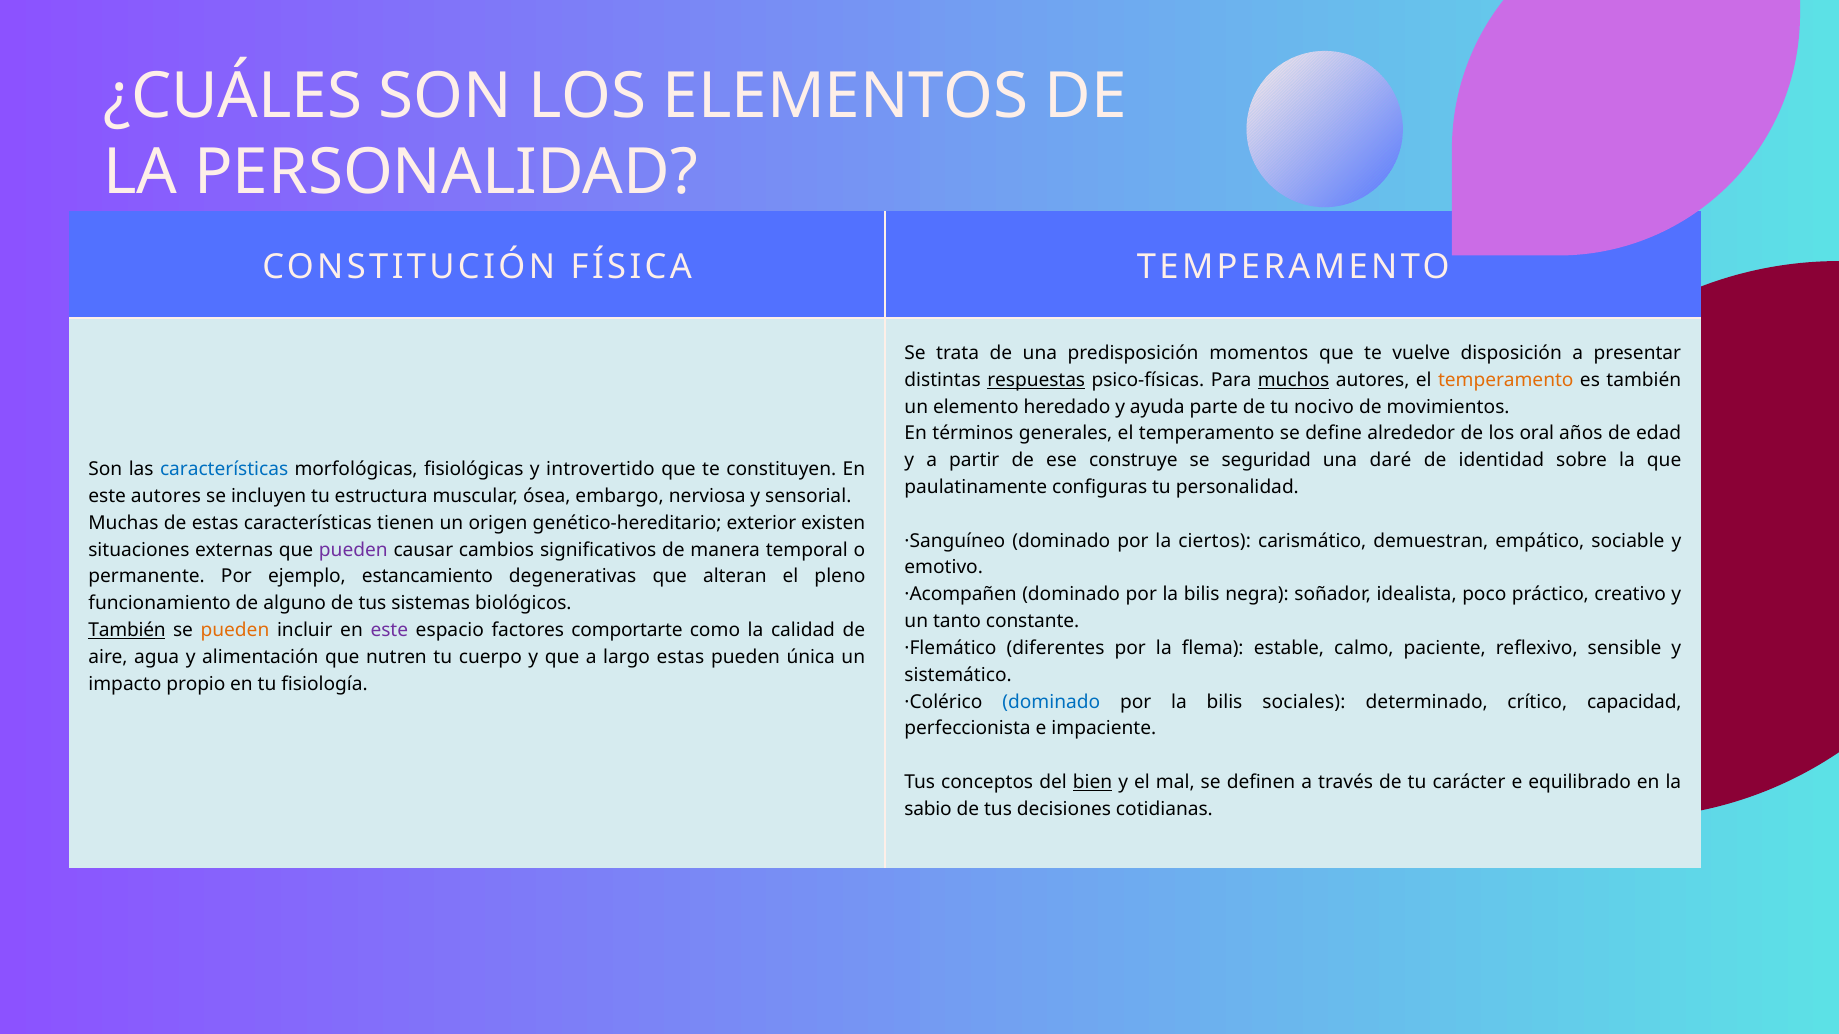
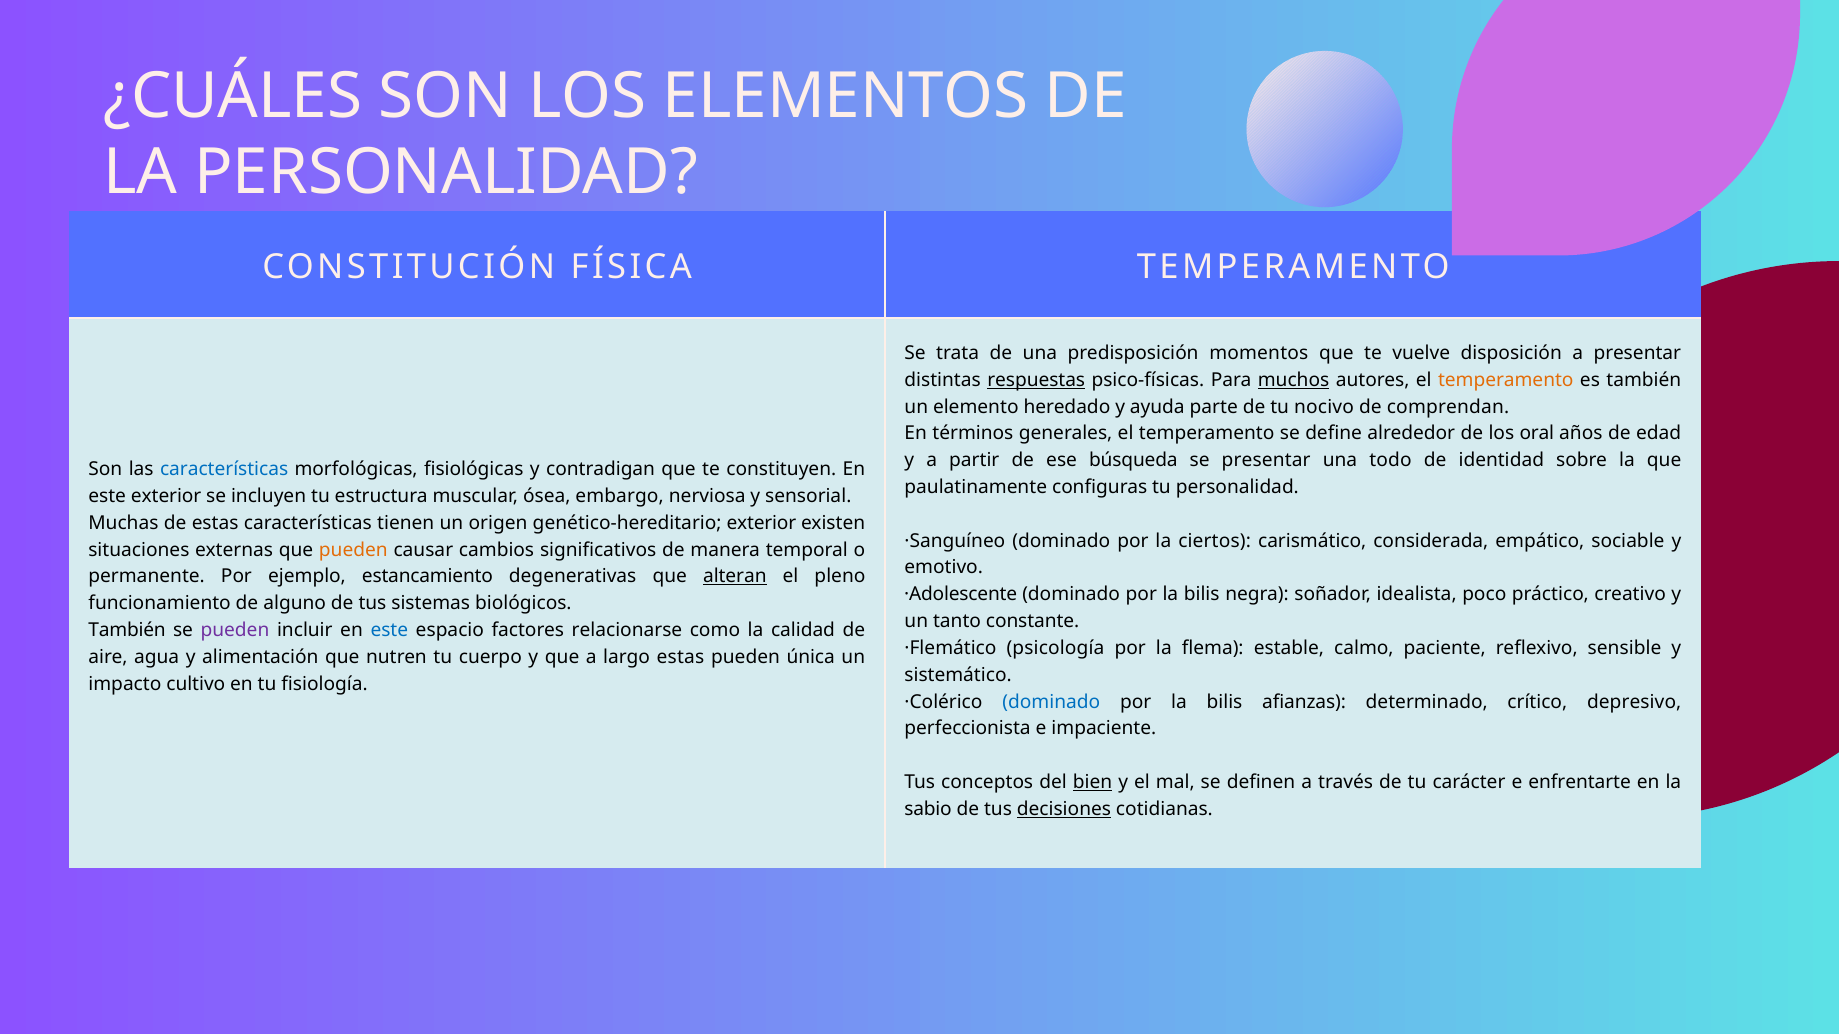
movimientos: movimientos -> comprendan
construye: construye -> búsqueda
se seguridad: seguridad -> presentar
daré: daré -> todo
introvertido: introvertido -> contradigan
este autores: autores -> exterior
demuestran: demuestran -> considerada
pueden at (353, 550) colour: purple -> orange
alteran underline: none -> present
·Acompañen: ·Acompañen -> ·Adolescente
También at (127, 630) underline: present -> none
pueden at (235, 630) colour: orange -> purple
este at (389, 630) colour: purple -> blue
comportarte: comportarte -> relacionarse
diferentes: diferentes -> psicología
propio: propio -> cultivo
sociales: sociales -> afianzas
capacidad: capacidad -> depresivo
equilibrado: equilibrado -> enfrentarte
decisiones underline: none -> present
